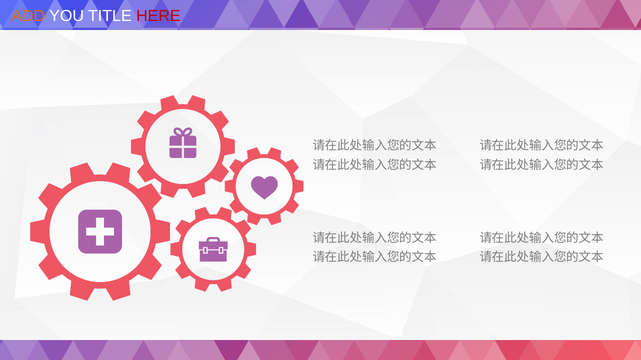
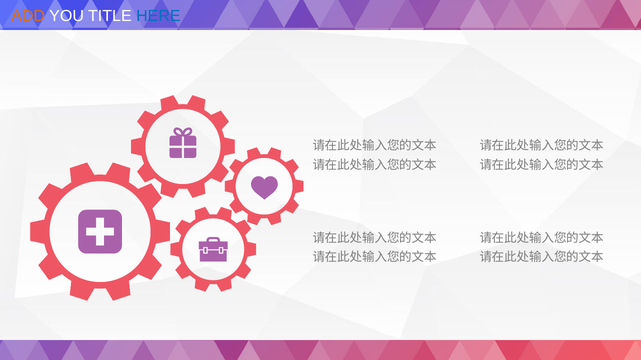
HERE colour: red -> blue
